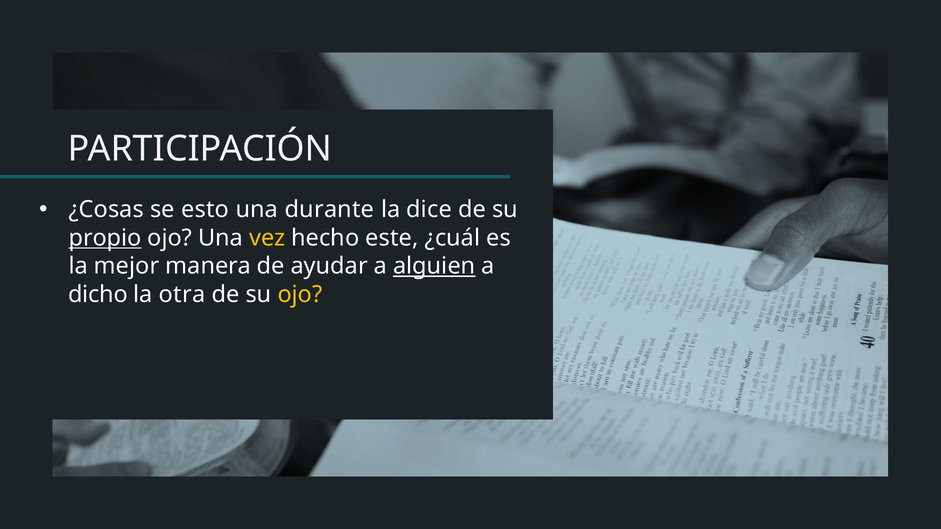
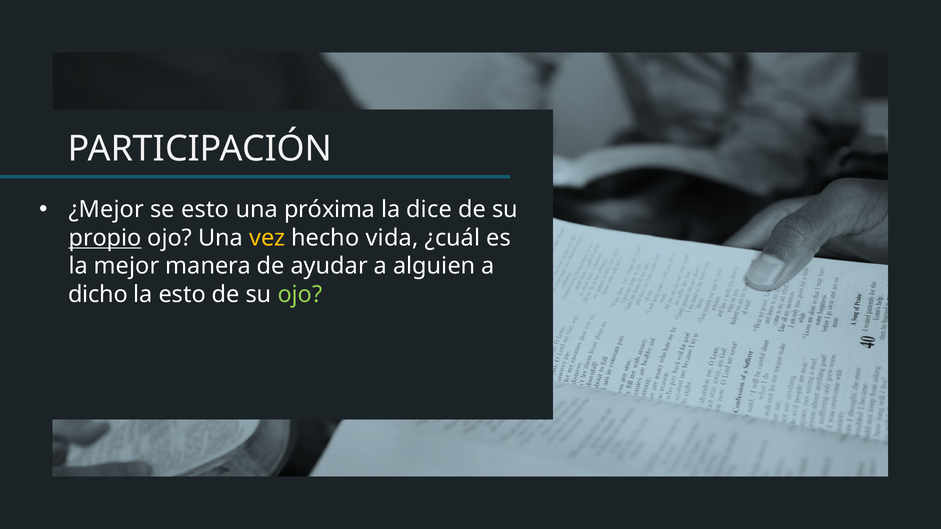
¿Cosas: ¿Cosas -> ¿Mejor
durante: durante -> próxima
este: este -> vida
alguien underline: present -> none
la otra: otra -> esto
ojo at (300, 295) colour: yellow -> light green
